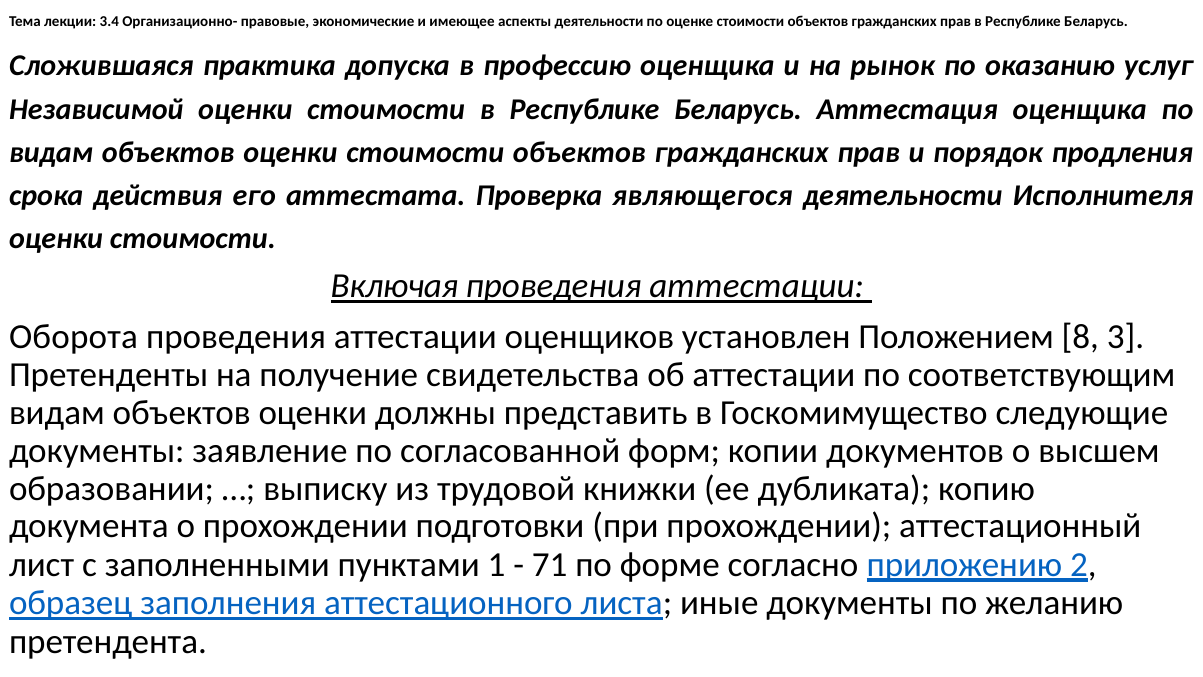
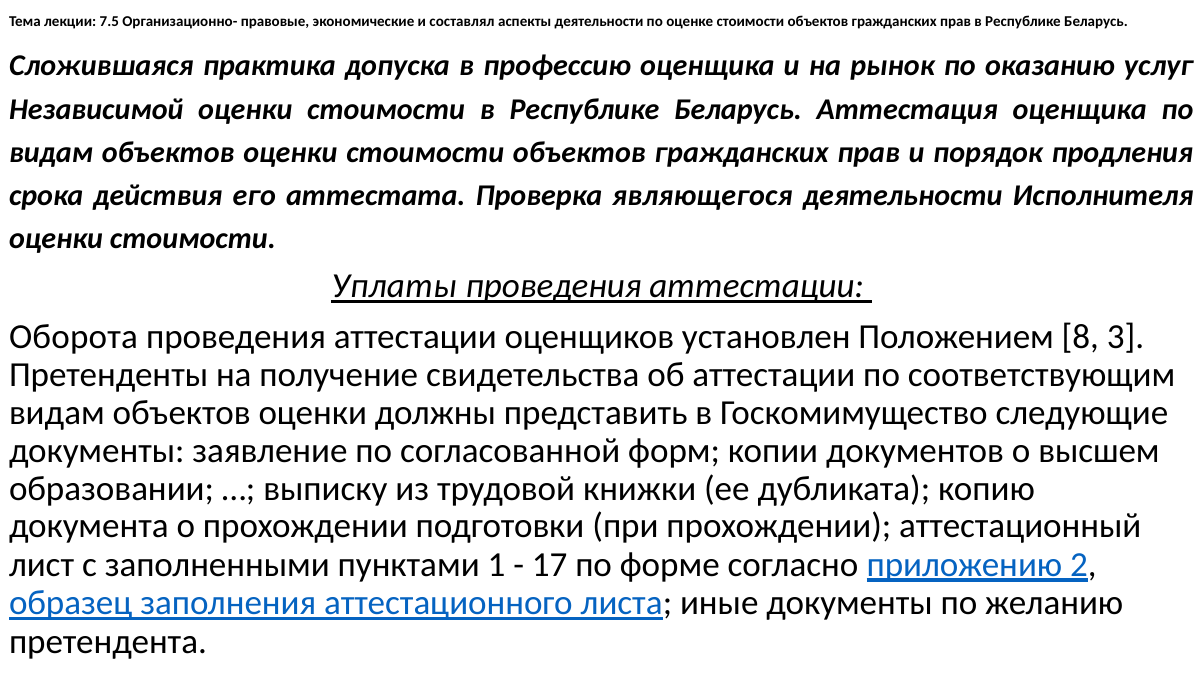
3.4: 3.4 -> 7.5
имеющее: имеющее -> составлял
Включая: Включая -> Уплаты
71: 71 -> 17
